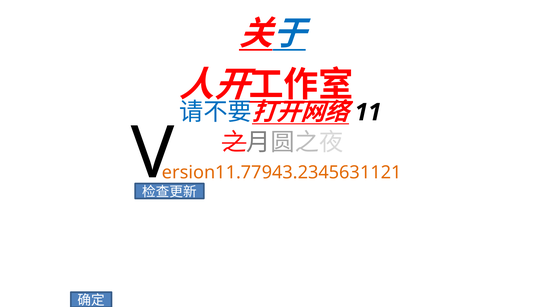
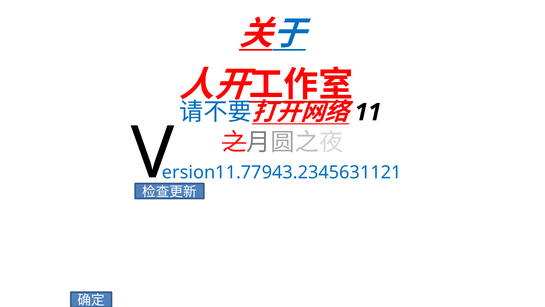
ersion11.77943.2345631121 colour: orange -> blue
